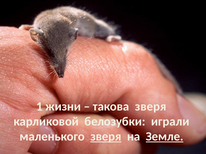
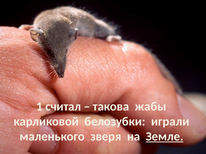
жизни: жизни -> считал
такова зверя: зверя -> жабы
зверя at (106, 137) underline: present -> none
